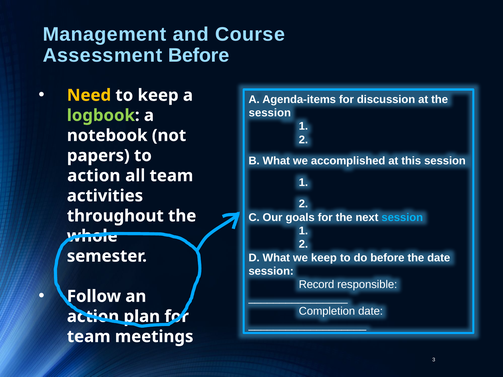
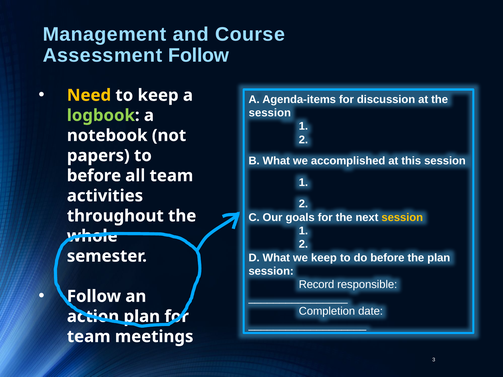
Assessment Before: Before -> Follow
action at (94, 176): action -> before
session at (402, 218) colour: light blue -> yellow
the date: date -> plan
